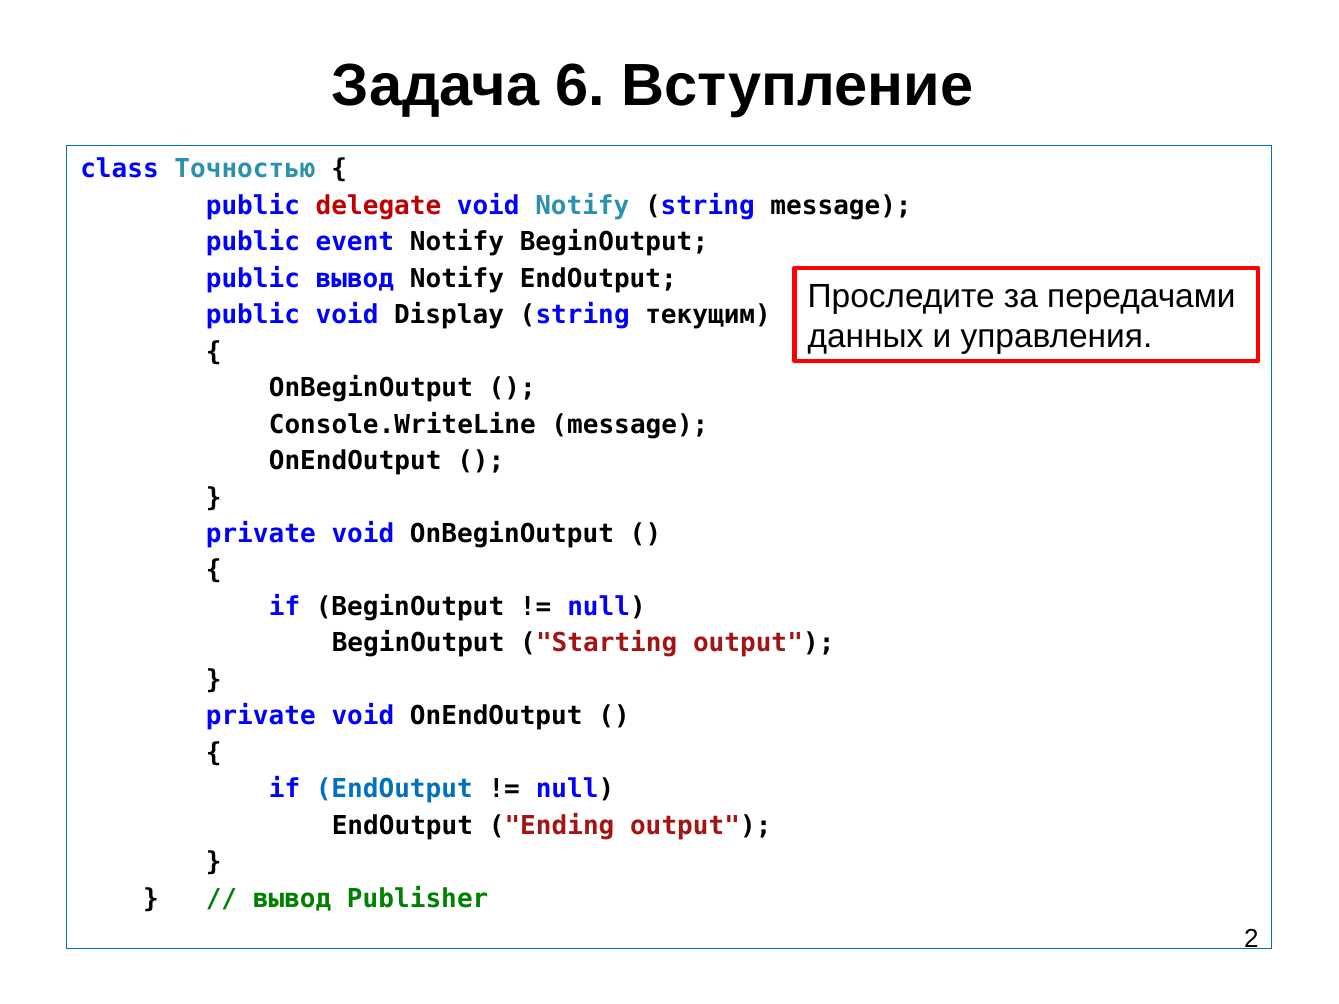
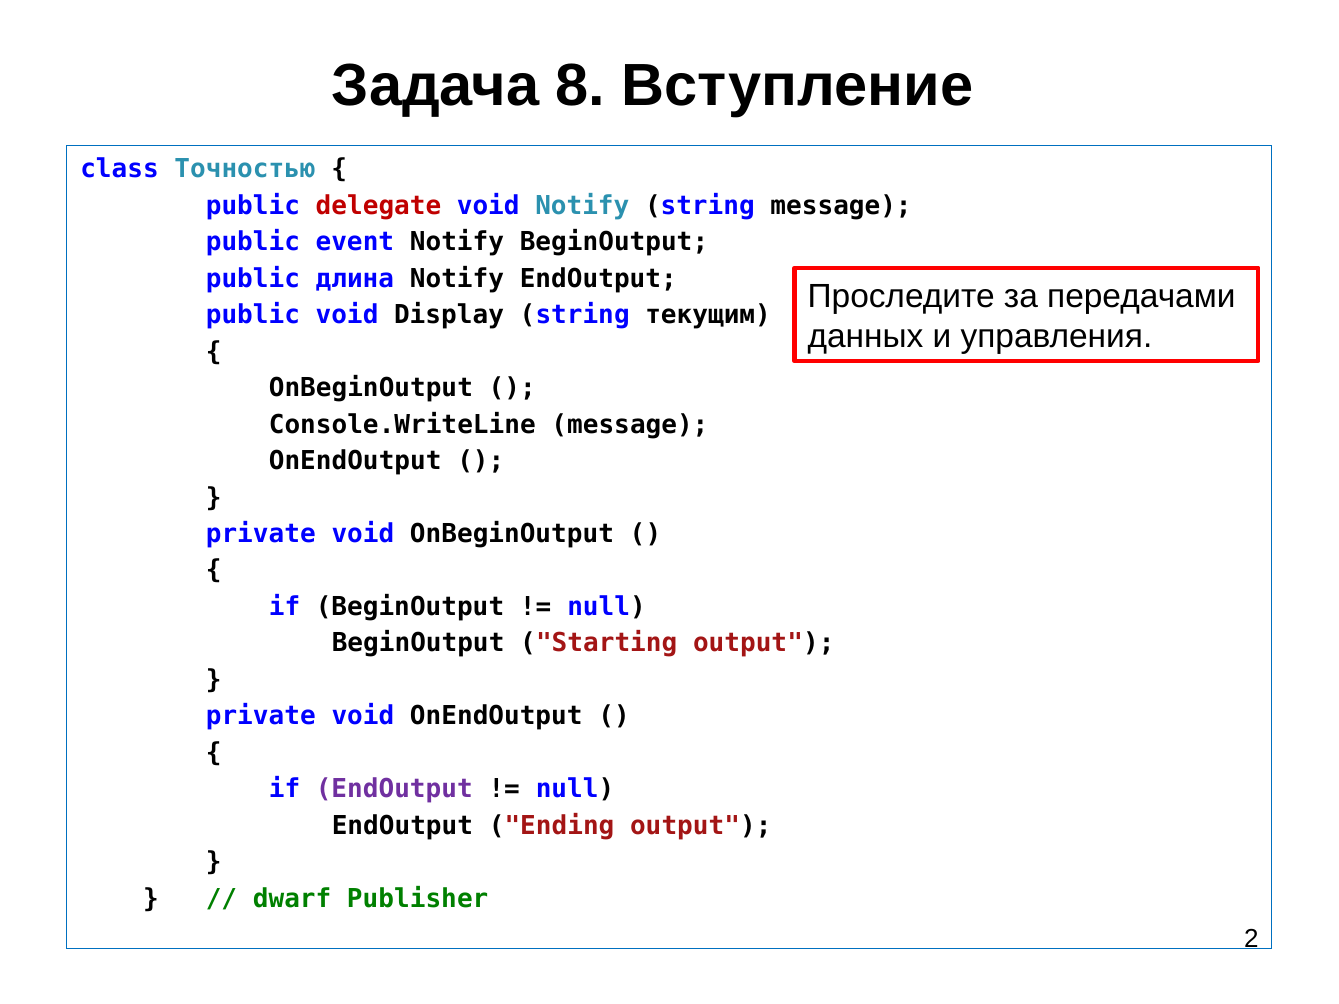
6: 6 -> 8
public вывод: вывод -> длина
EndOutput at (394, 789) colour: blue -> purple
вывод at (292, 899): вывод -> dwarf
